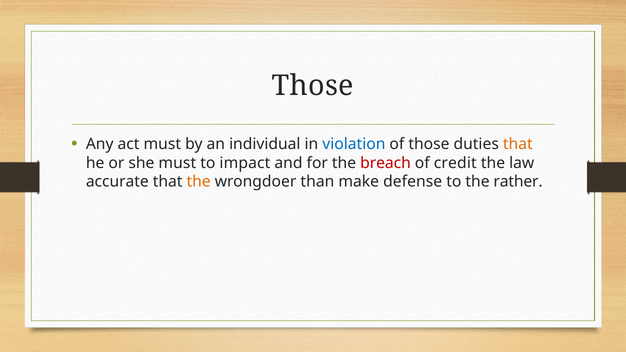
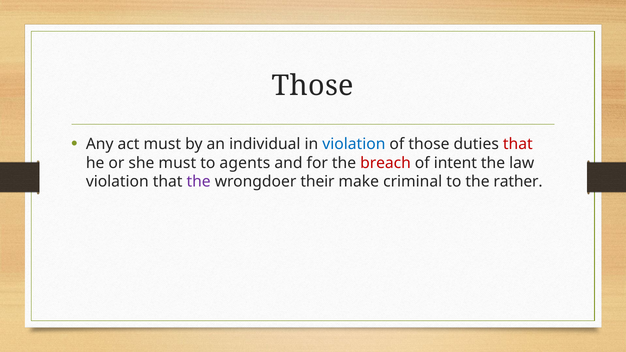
that at (518, 144) colour: orange -> red
impact: impact -> agents
credit: credit -> intent
accurate at (117, 182): accurate -> violation
the at (199, 182) colour: orange -> purple
than: than -> their
defense: defense -> criminal
